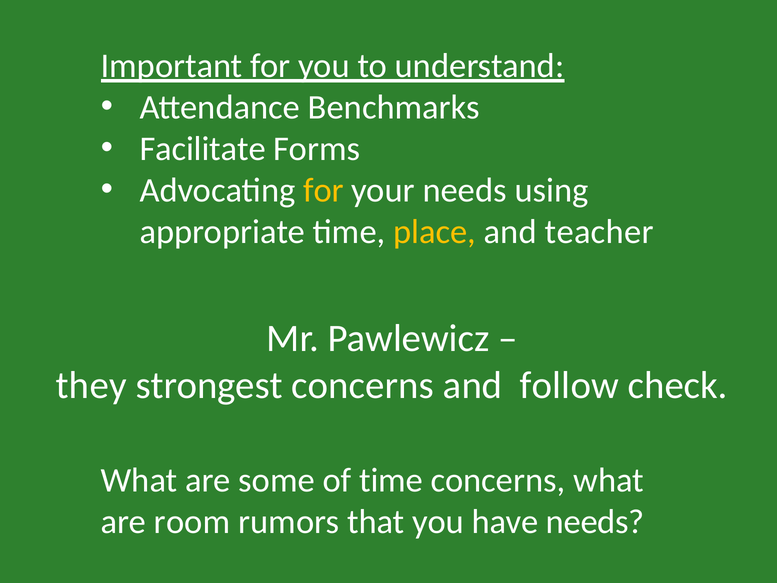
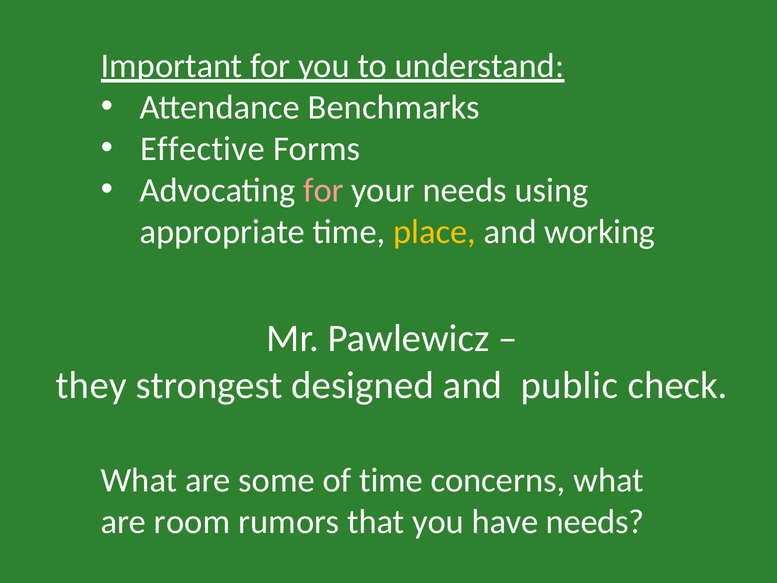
Facilitate: Facilitate -> Effective
for at (323, 190) colour: yellow -> pink
teacher: teacher -> working
strongest concerns: concerns -> designed
follow: follow -> public
